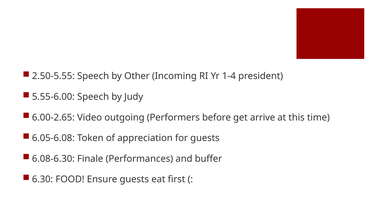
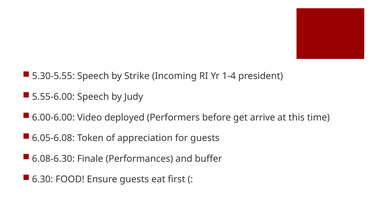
2.50-5.55: 2.50-5.55 -> 5.30-5.55
Other: Other -> Strike
6.00-2.65: 6.00-2.65 -> 6.00-6.00
outgoing: outgoing -> deployed
